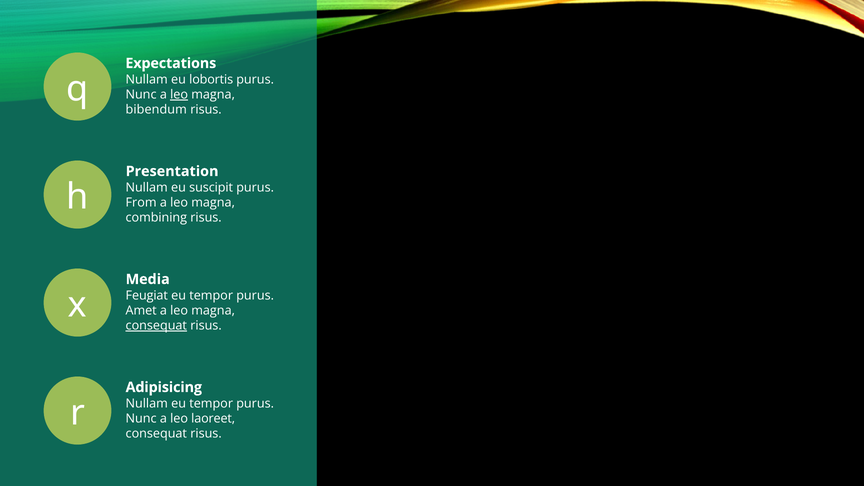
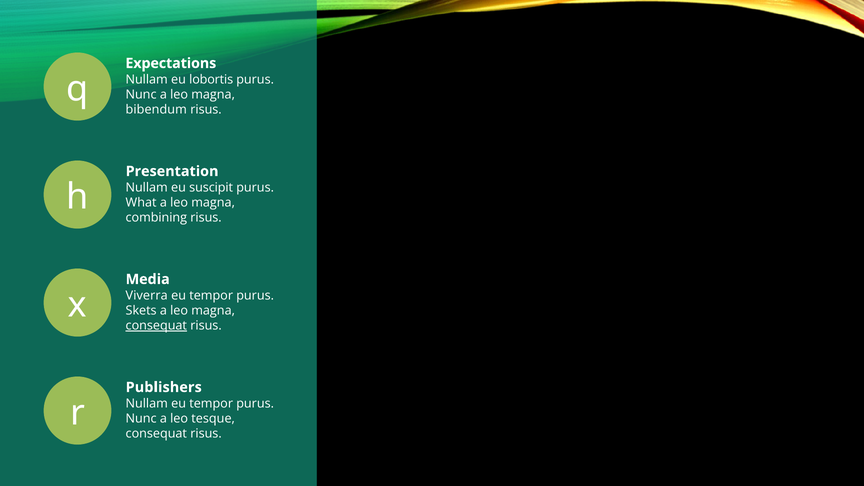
leo at (179, 94) underline: present -> none
From: From -> What
Feugiat: Feugiat -> Viverra
Amet: Amet -> Skets
Adipisicing: Adipisicing -> Publishers
laoreet: laoreet -> tesque
